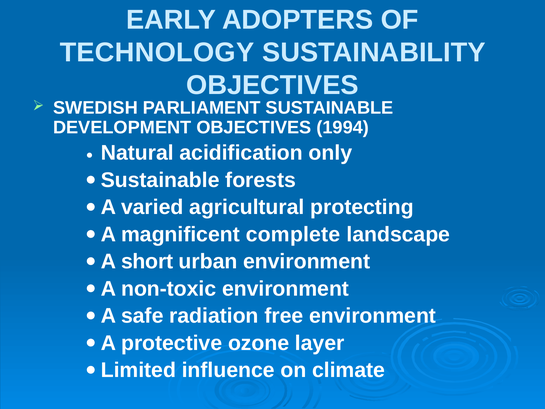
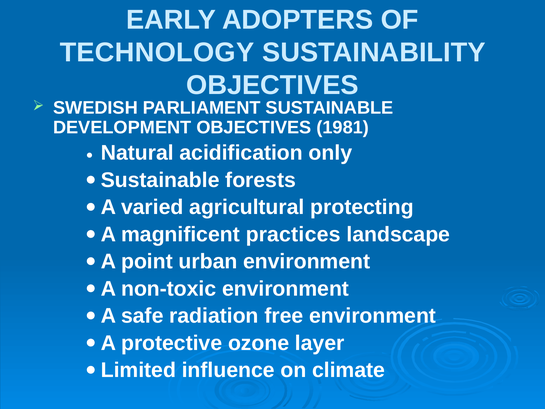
1994: 1994 -> 1981
complete: complete -> practices
short: short -> point
